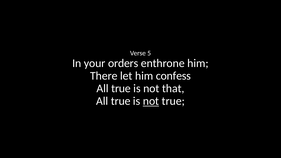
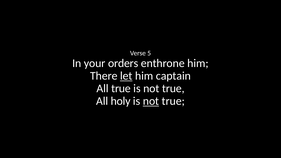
let underline: none -> present
confess: confess -> captain
that at (173, 89): that -> true
true at (121, 101): true -> holy
